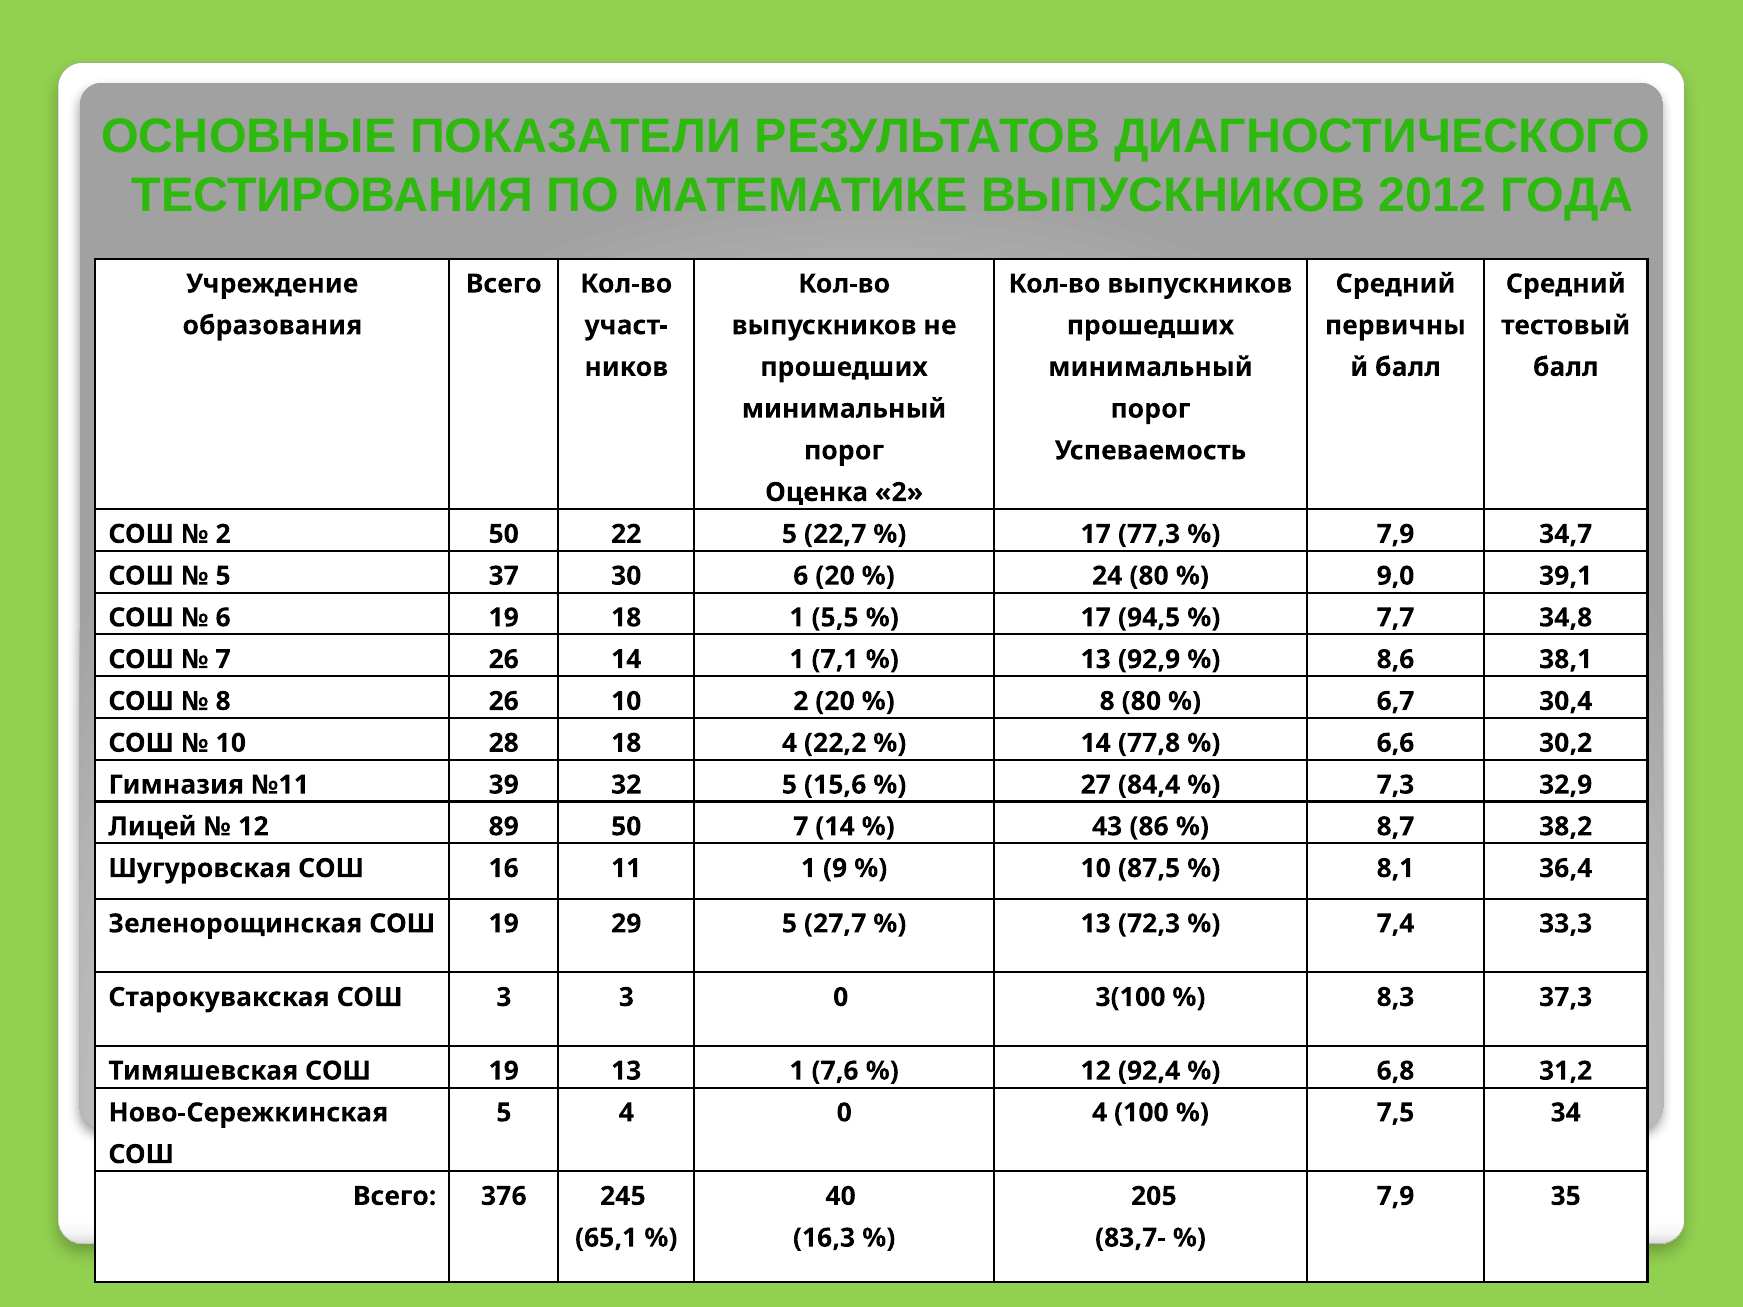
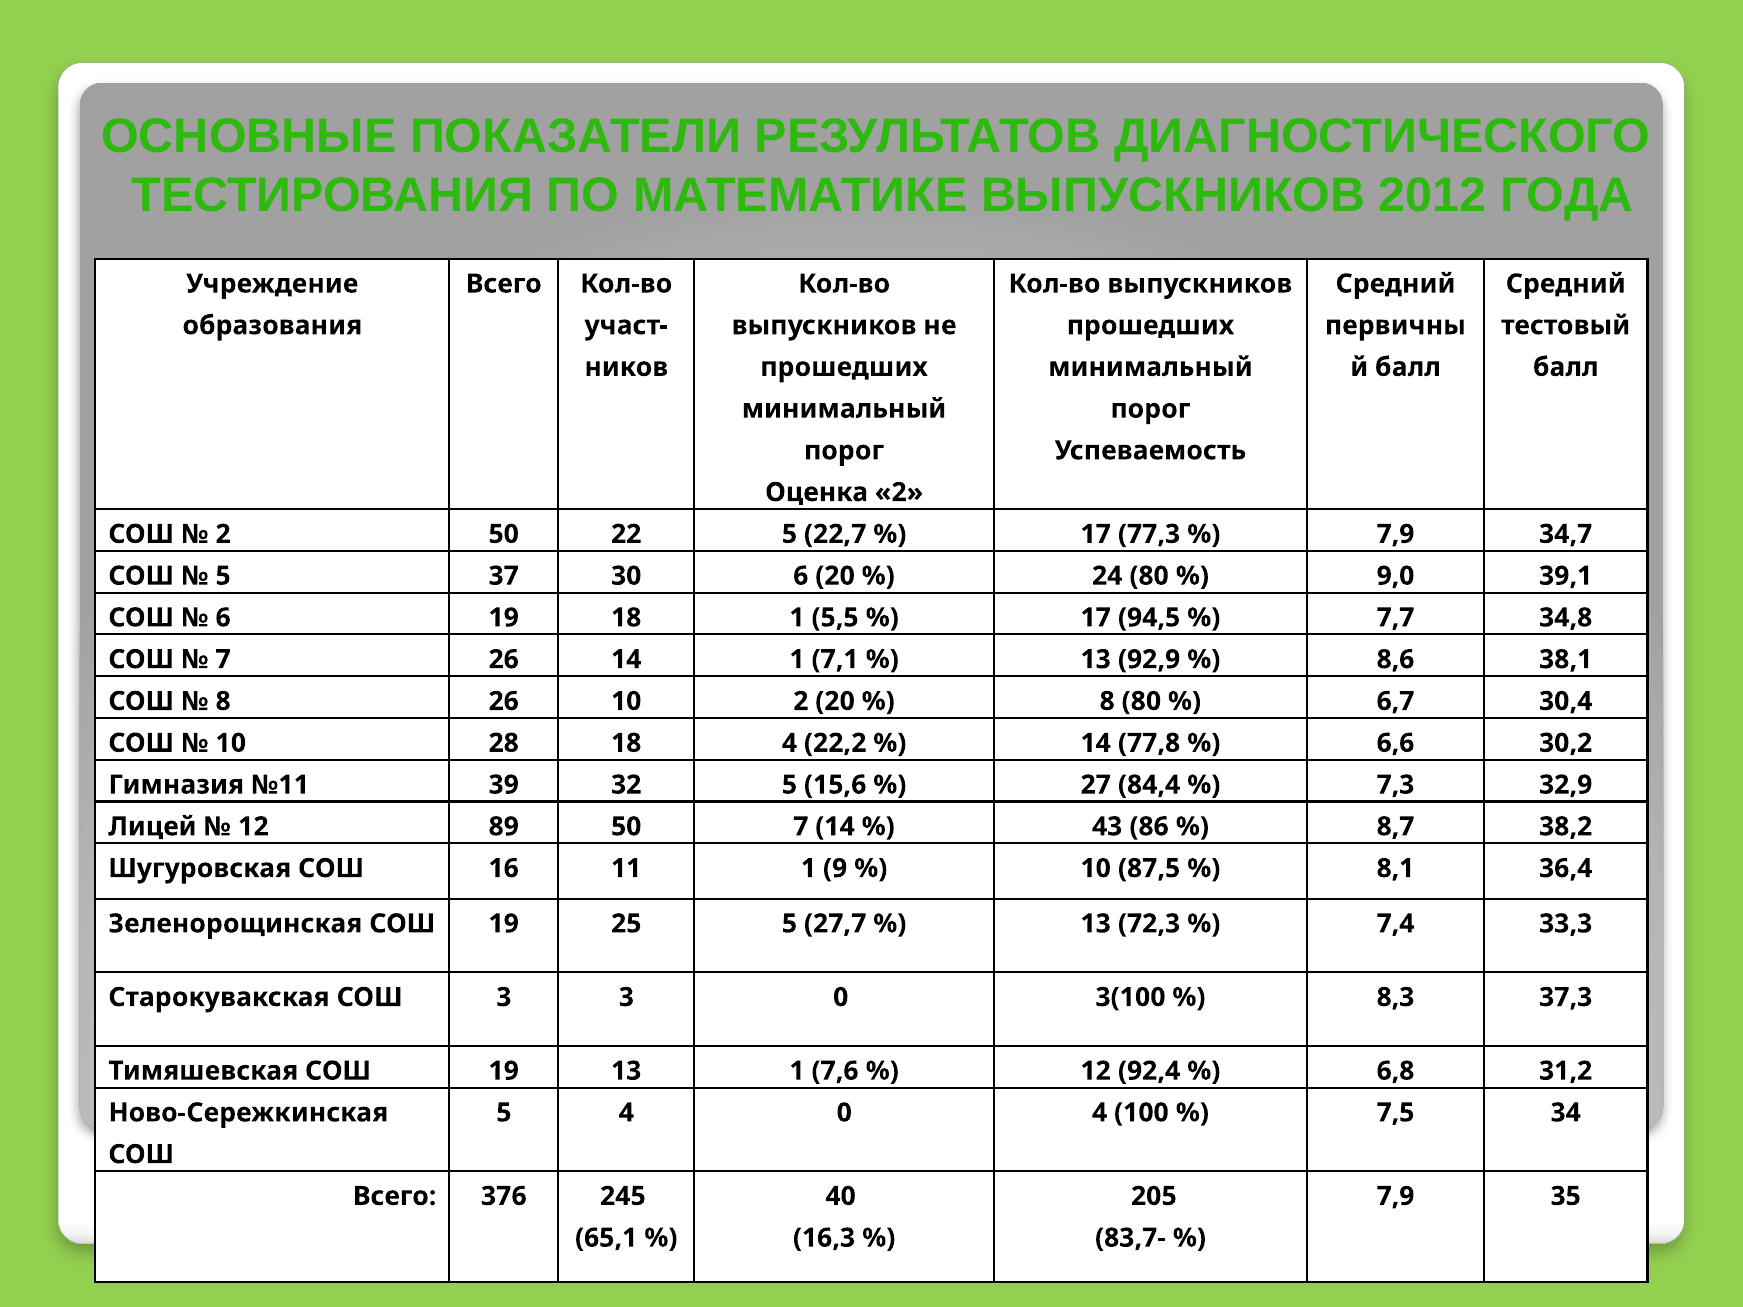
29: 29 -> 25
